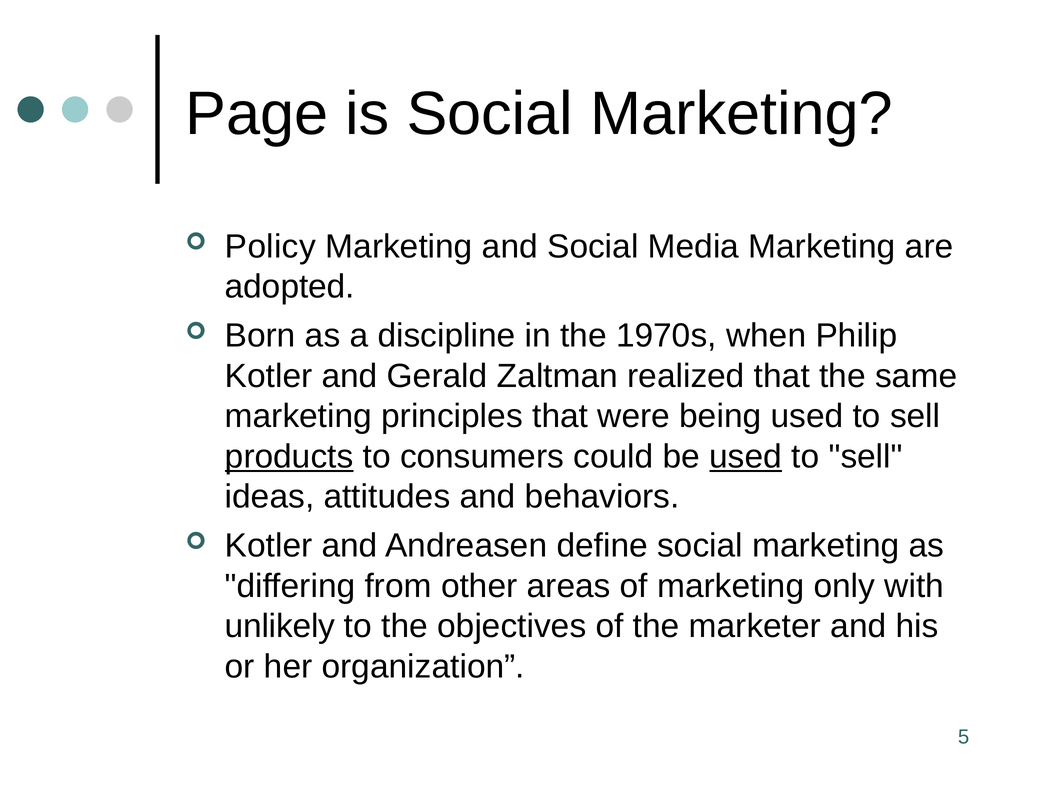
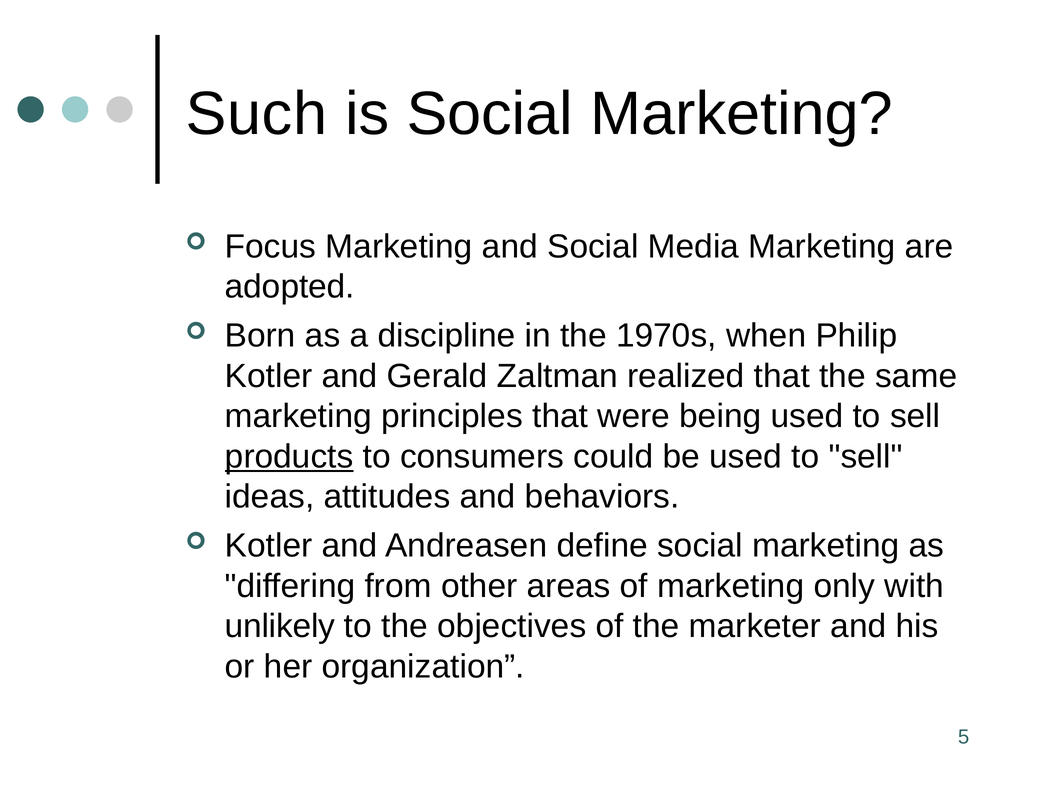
Page: Page -> Such
Policy: Policy -> Focus
used at (746, 456) underline: present -> none
